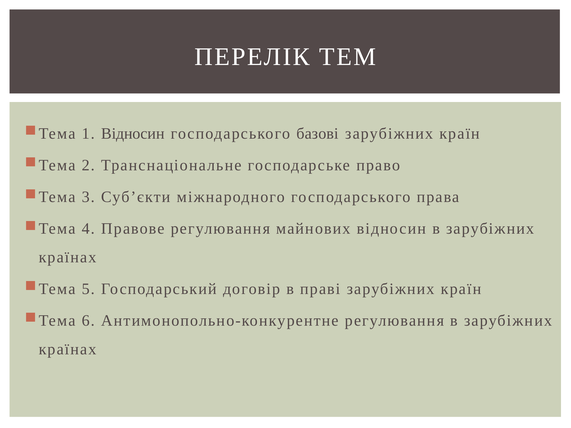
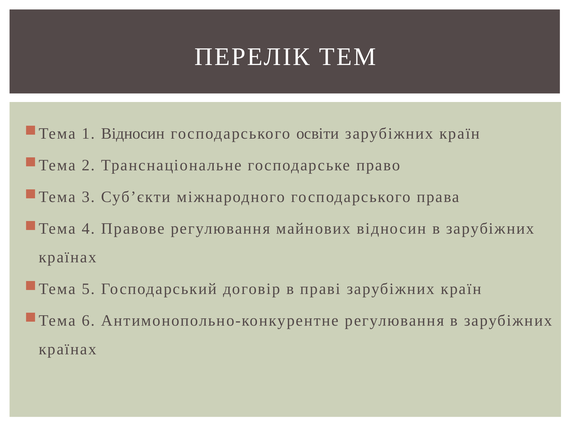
базові: базові -> освіти
